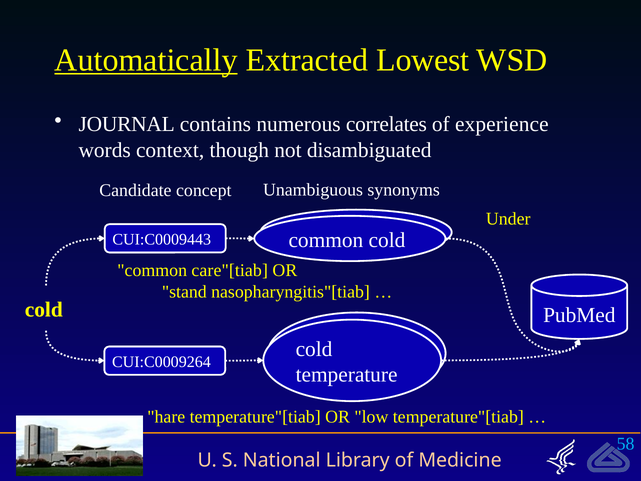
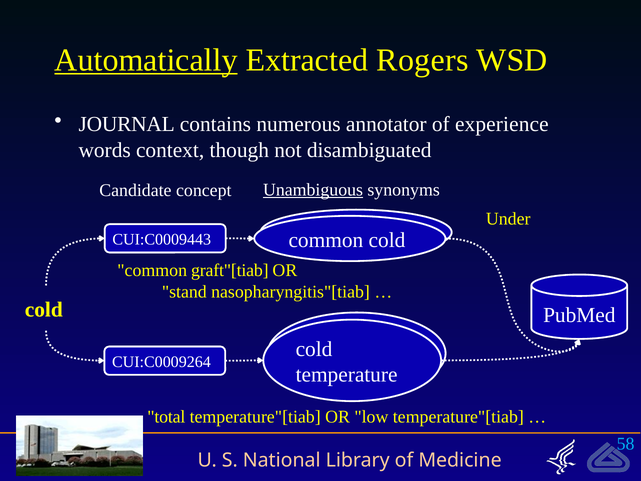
Lowest: Lowest -> Rogers
correlates: correlates -> annotator
Unambiguous underline: none -> present
care"[tiab: care"[tiab -> graft"[tiab
hare: hare -> total
